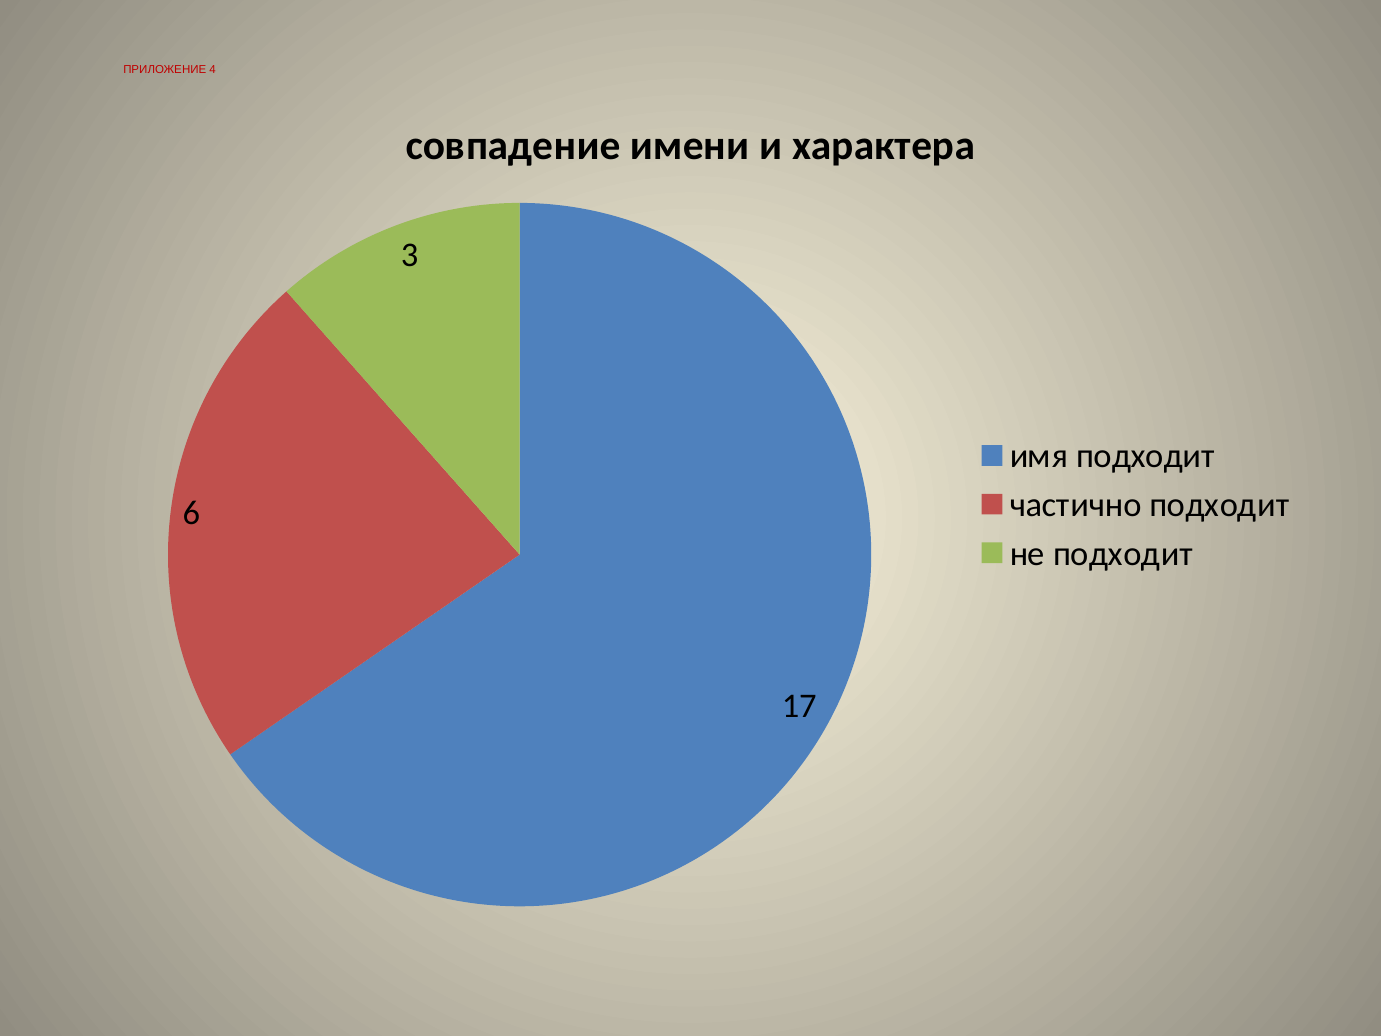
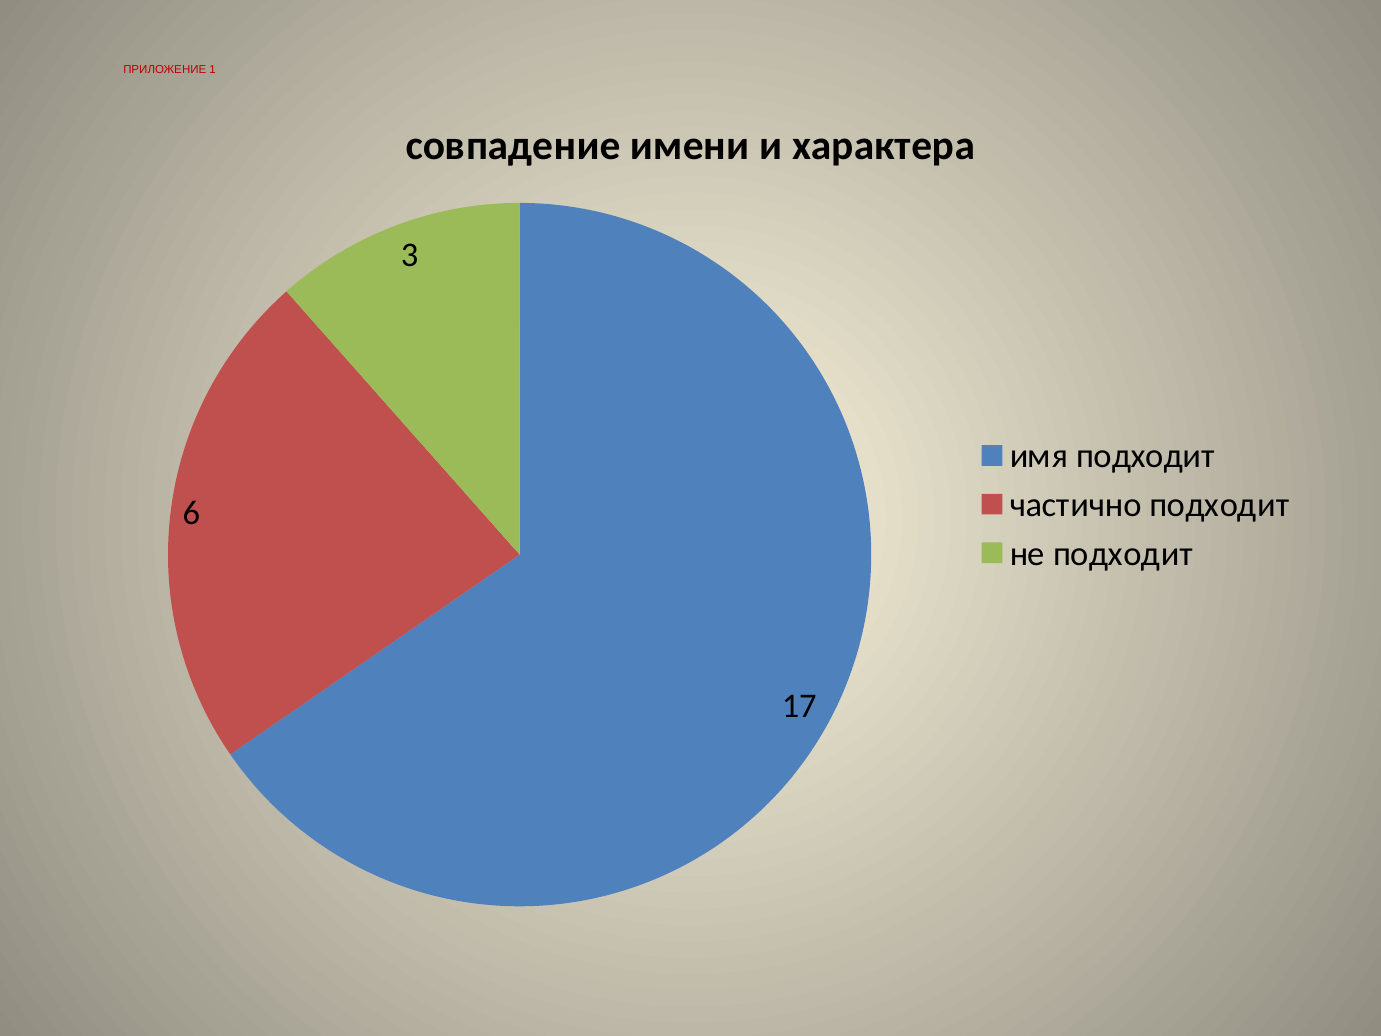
4: 4 -> 1
